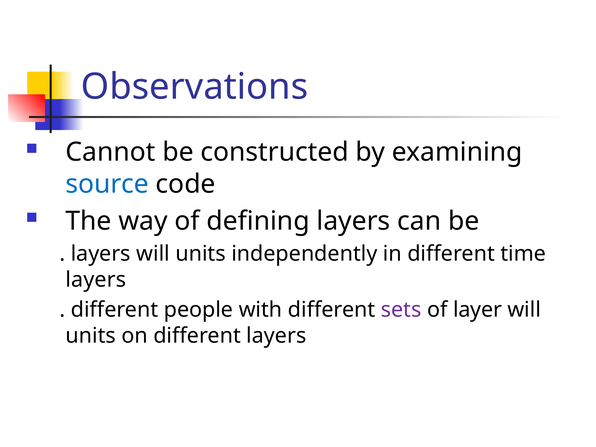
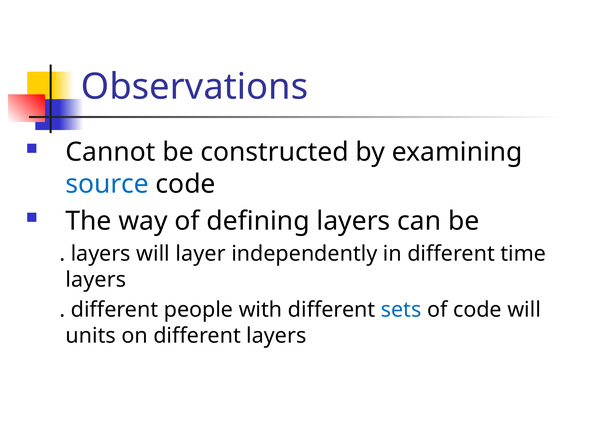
layers will units: units -> layer
sets colour: purple -> blue
of layer: layer -> code
